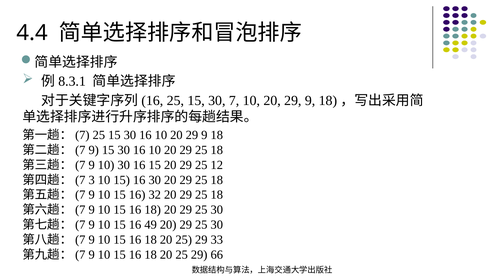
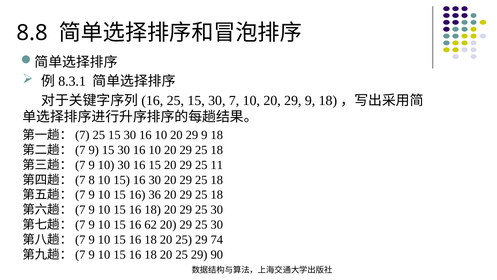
4.4: 4.4 -> 8.8
12: 12 -> 11
3: 3 -> 8
32: 32 -> 36
49: 49 -> 62
33: 33 -> 74
66: 66 -> 90
